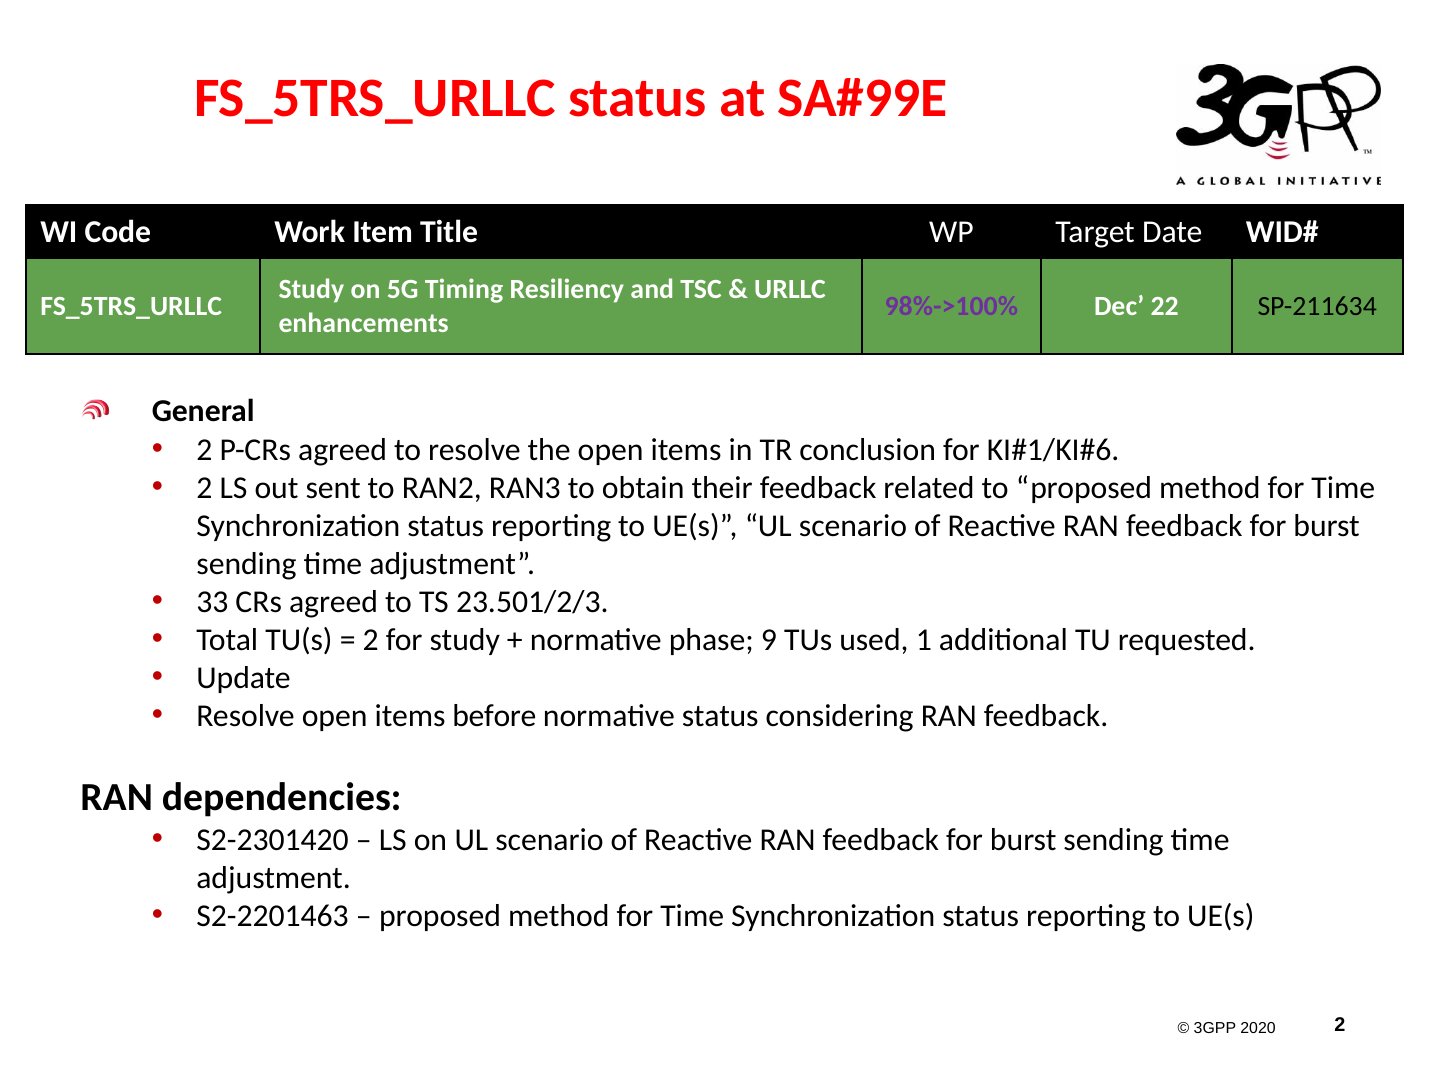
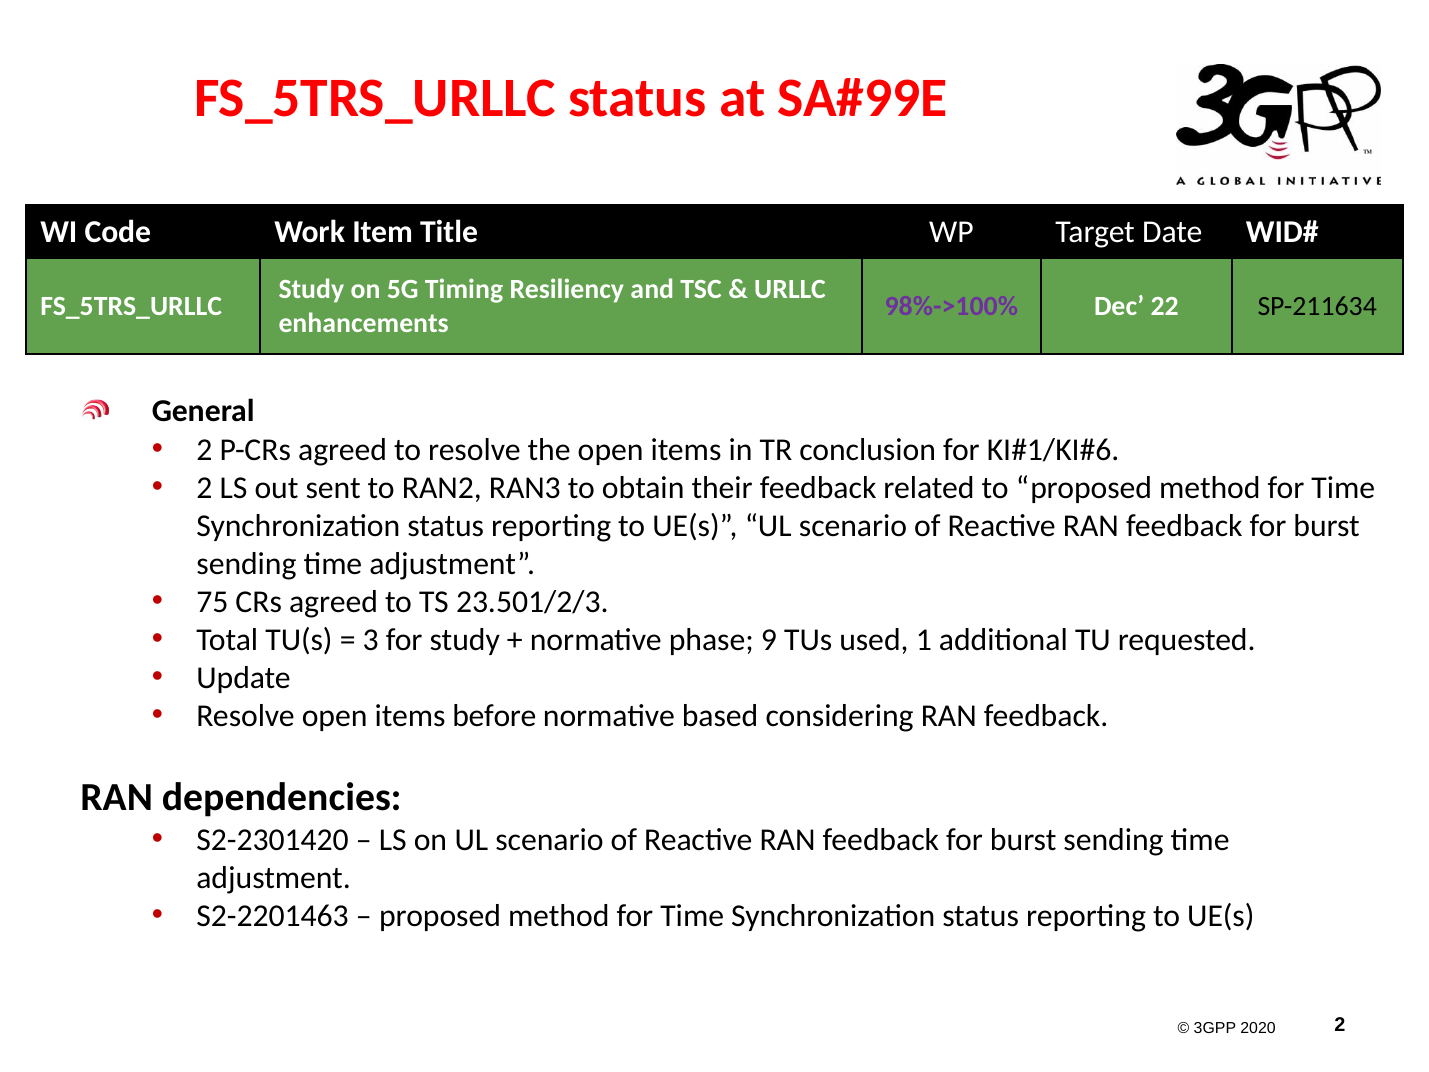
33: 33 -> 75
2 at (371, 640): 2 -> 3
normative status: status -> based
